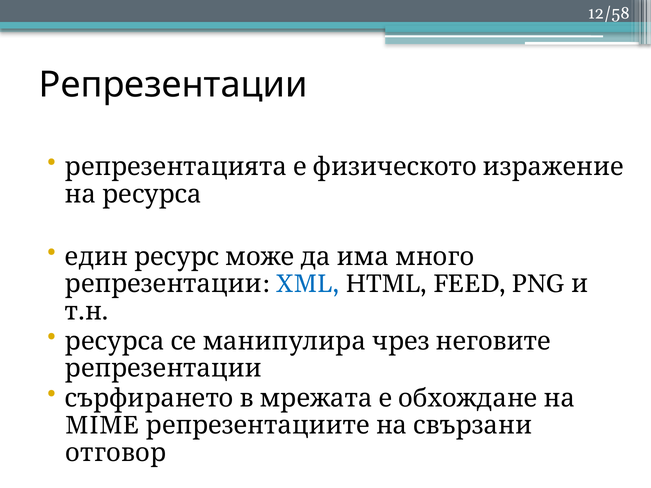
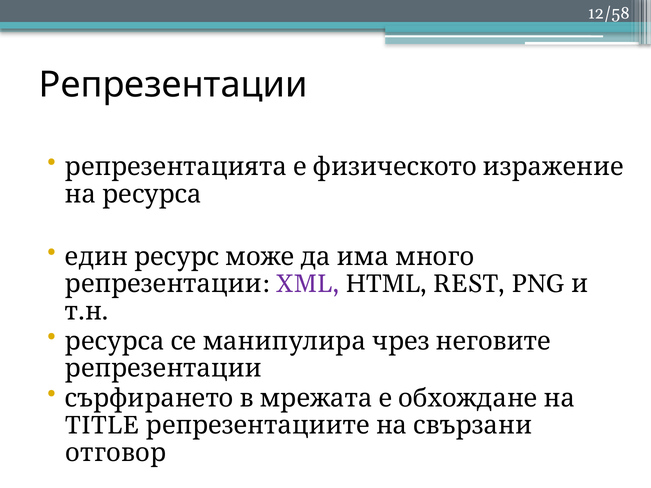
XML colour: blue -> purple
FEED: FEED -> REST
MIME: MIME -> TITLE
